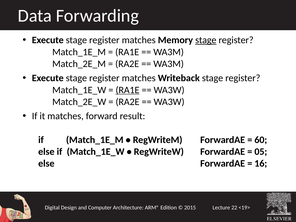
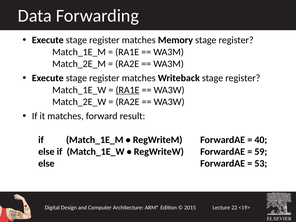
stage at (206, 40) underline: present -> none
60: 60 -> 40
05: 05 -> 59
16: 16 -> 53
